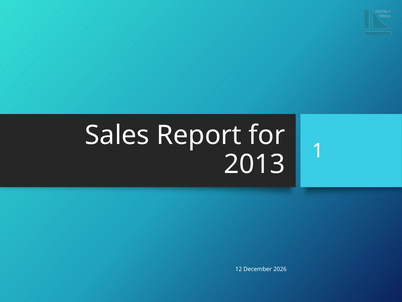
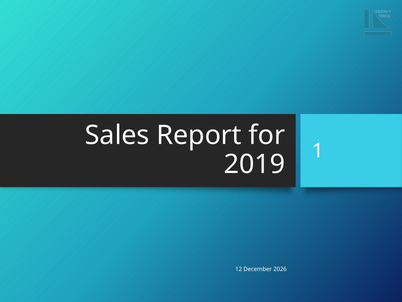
2013: 2013 -> 2019
